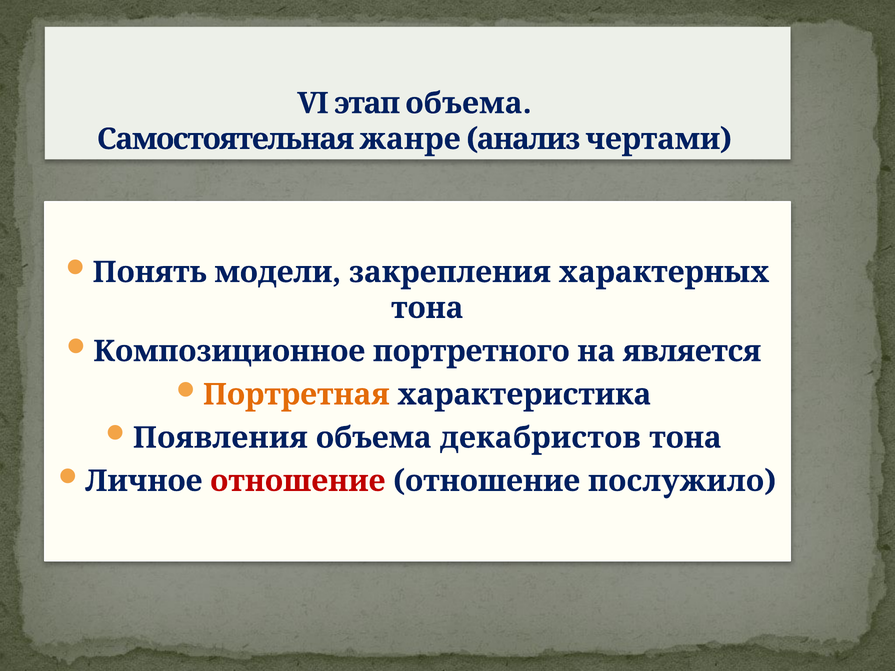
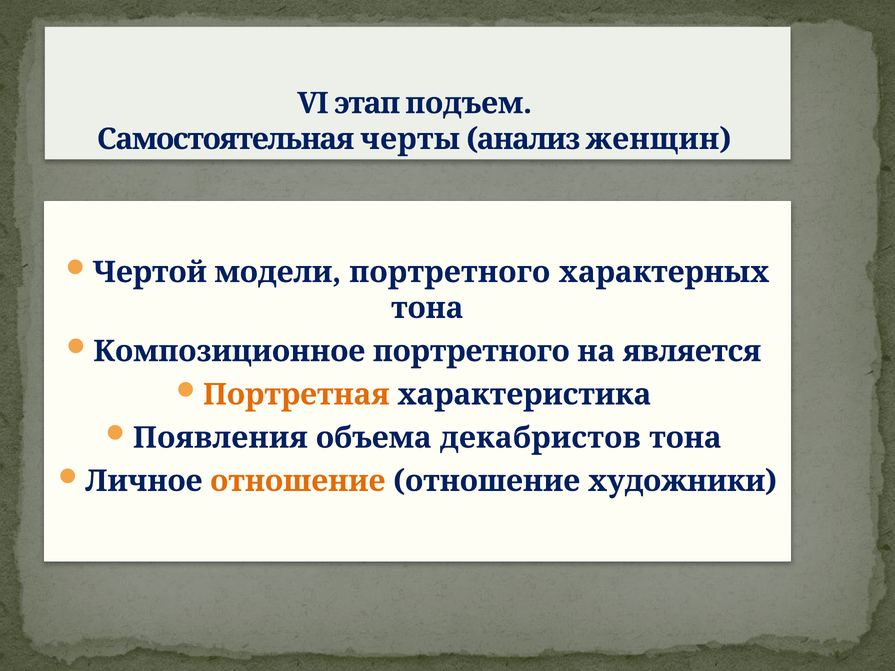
этап объема: объема -> подъем
жанре: жанре -> черты
чертами: чертами -> женщин
Понять: Понять -> Чертой
модели закрепления: закрепления -> портретного
отношение at (298, 481) colour: red -> orange
послужило: послужило -> художники
